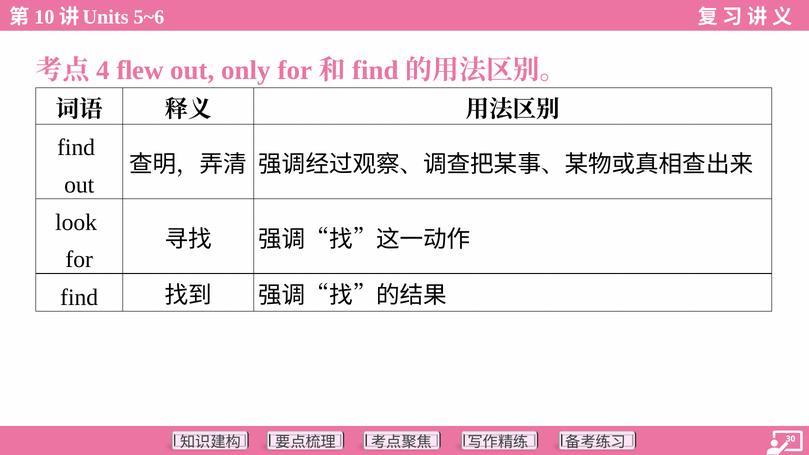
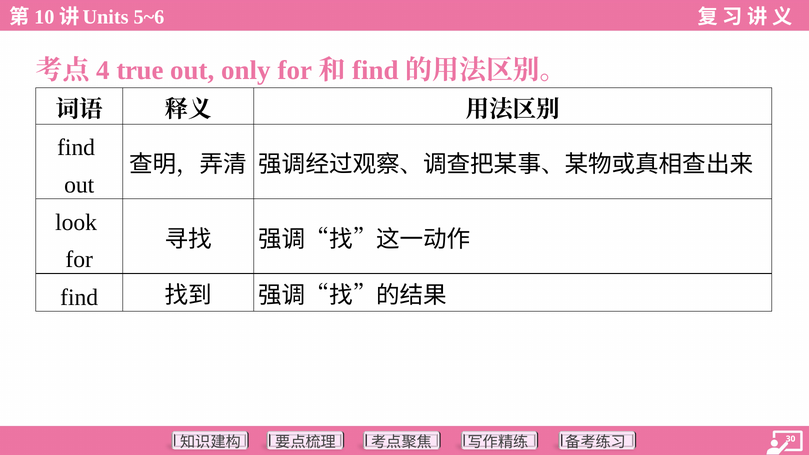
flew: flew -> true
